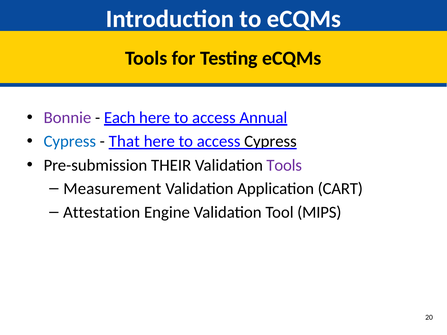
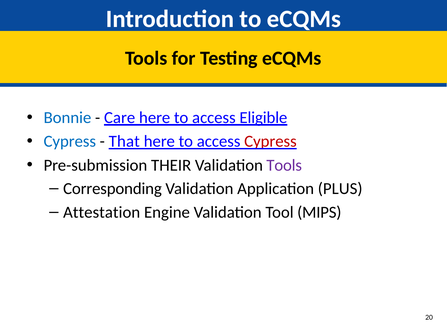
Bonnie colour: purple -> blue
Each: Each -> Care
Annual: Annual -> Eligible
Cypress at (270, 142) colour: black -> red
Measurement: Measurement -> Corresponding
CART: CART -> PLUS
